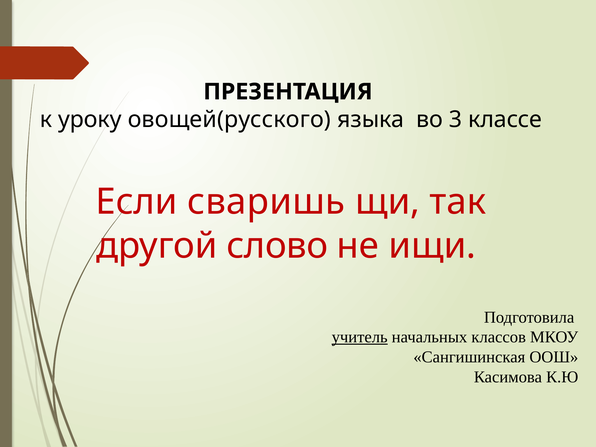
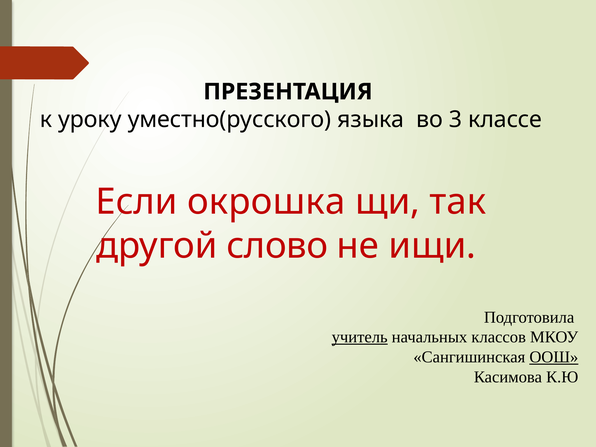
овощей(русского: овощей(русского -> уместно(русского
сваришь: сваришь -> окрошка
ООШ underline: none -> present
